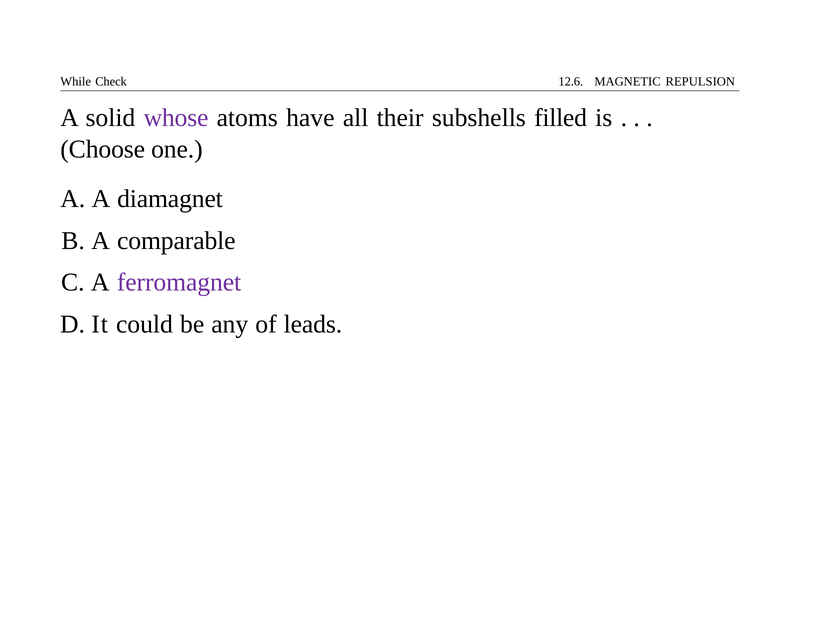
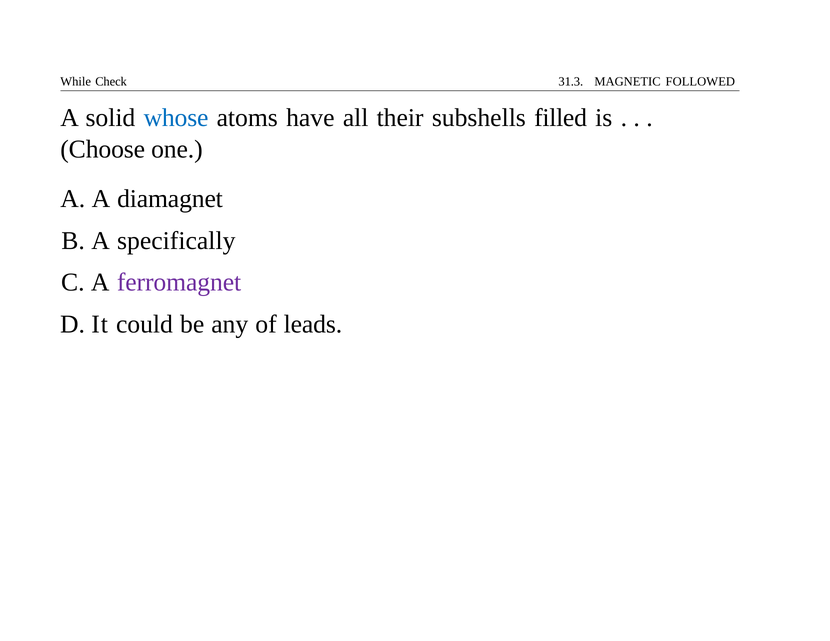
12.6: 12.6 -> 31.3
REPULSION: REPULSION -> FOLLOWED
whose colour: purple -> blue
comparable: comparable -> specifically
